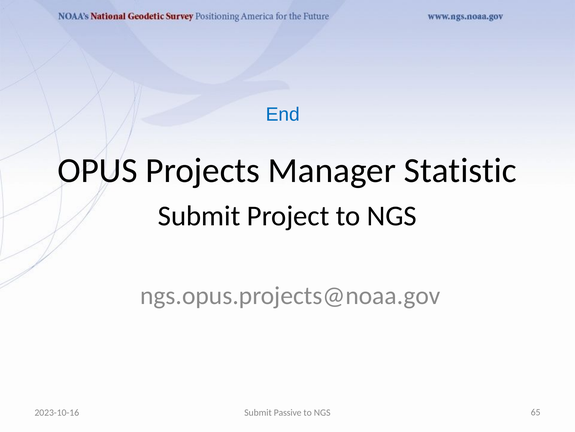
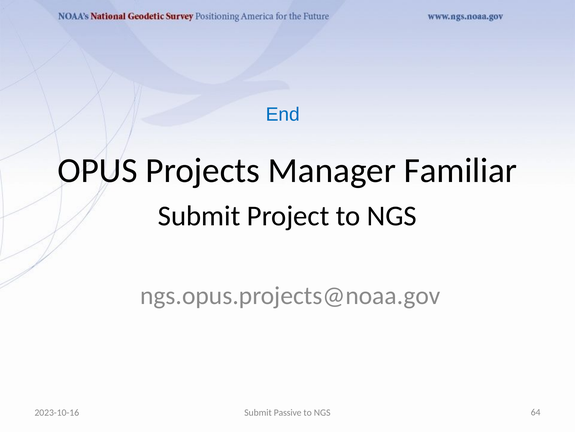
Statistic: Statistic -> Familiar
65: 65 -> 64
